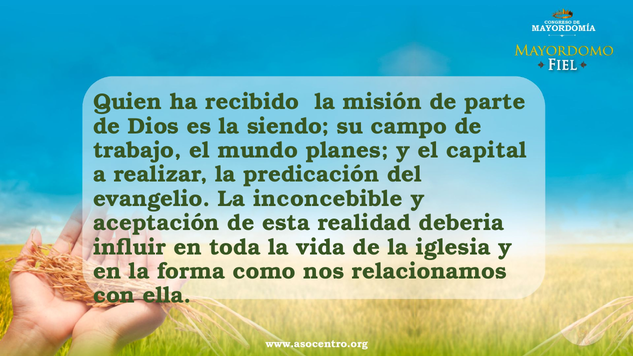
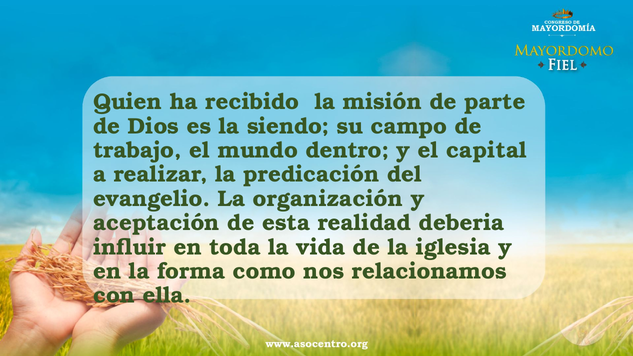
planes: planes -> dentro
inconcebible: inconcebible -> organización
